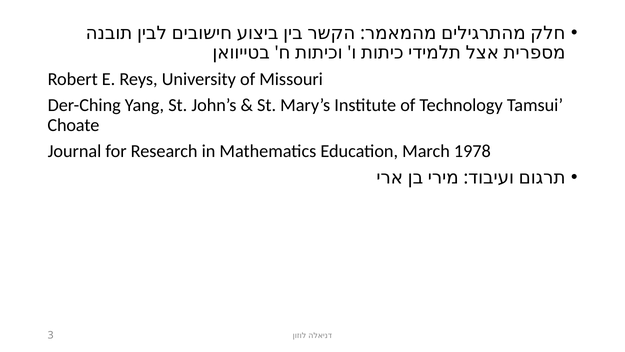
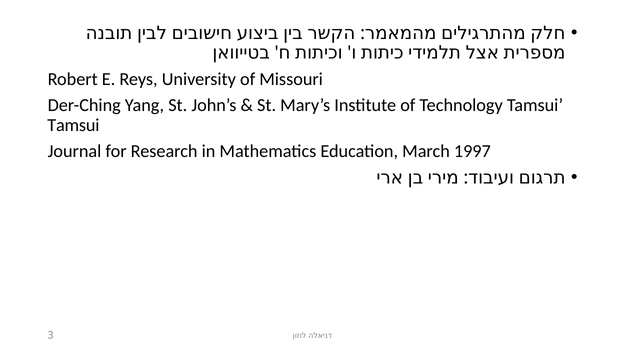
Choate at (73, 125): Choate -> Tamsui
1978: 1978 -> 1997
